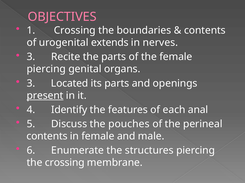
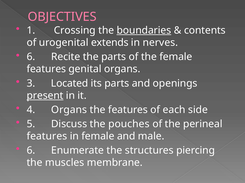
boundaries underline: none -> present
3 at (31, 57): 3 -> 6
piercing at (46, 69): piercing -> features
4 Identify: Identify -> Organs
anal: anal -> side
contents at (47, 137): contents -> features
the crossing: crossing -> muscles
